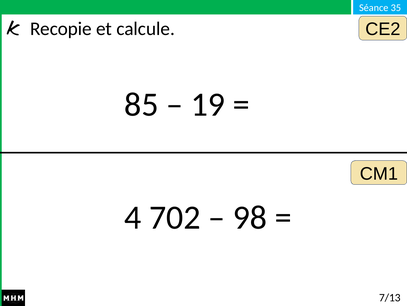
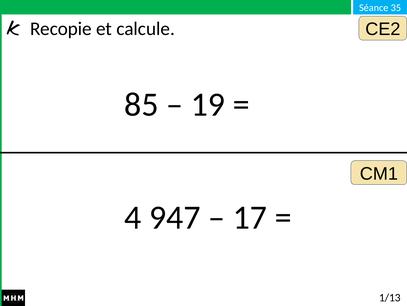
702: 702 -> 947
98: 98 -> 17
7/13: 7/13 -> 1/13
